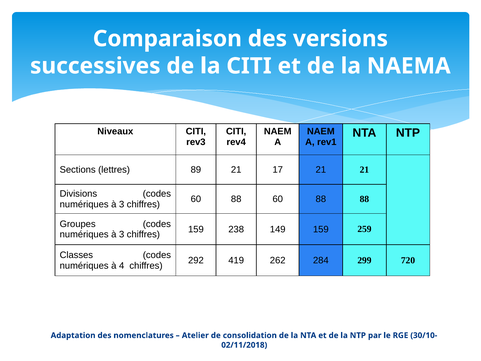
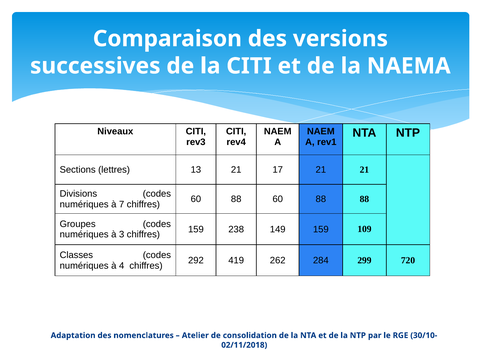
89: 89 -> 13
3 at (122, 204): 3 -> 7
259: 259 -> 109
